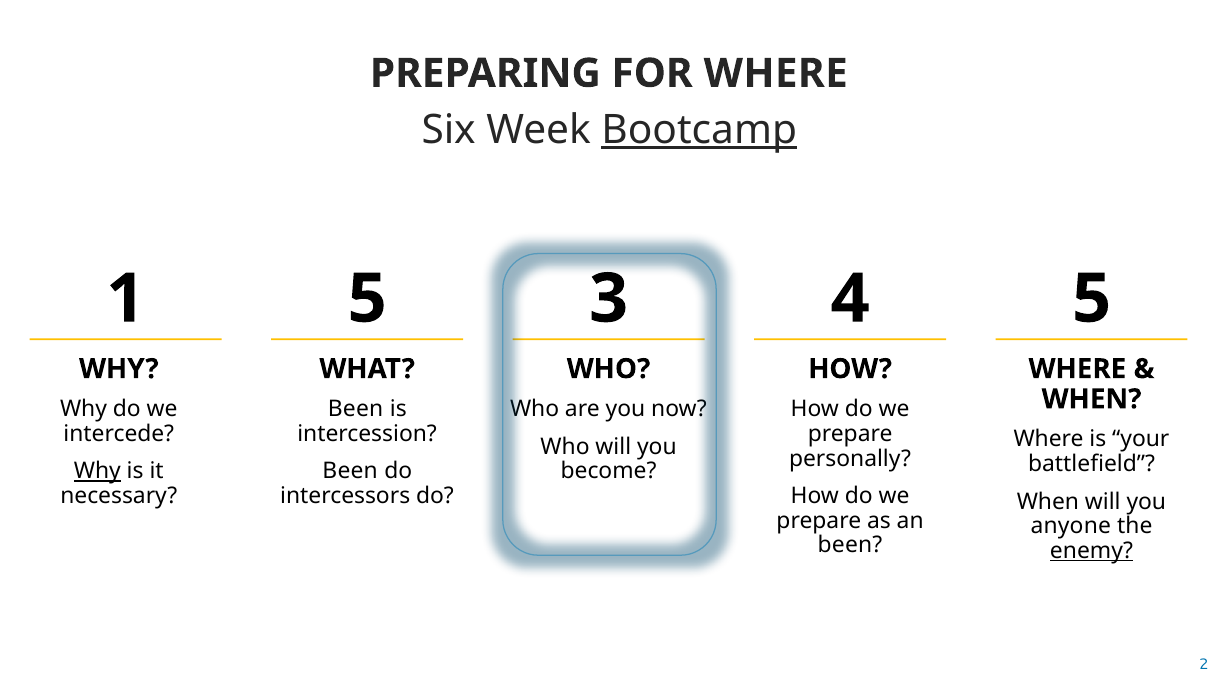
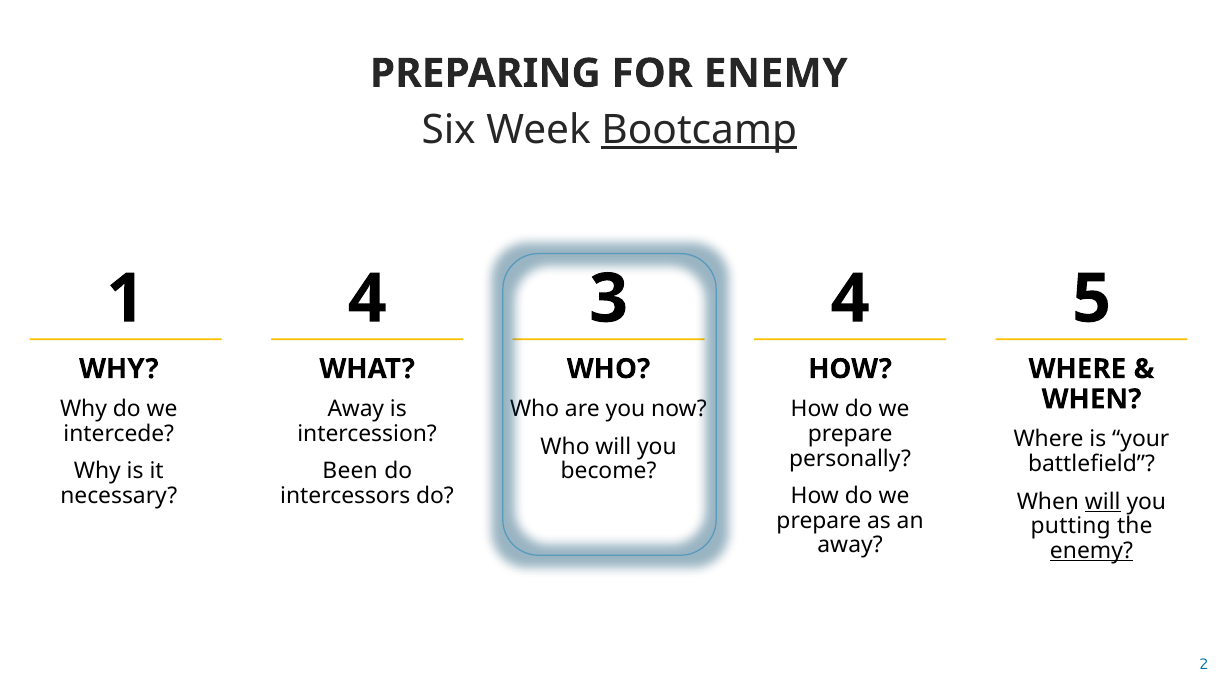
FOR WHERE: WHERE -> ENEMY
1 5: 5 -> 4
Been at (356, 409): Been -> Away
Why at (97, 471) underline: present -> none
will at (1103, 501) underline: none -> present
anyone: anyone -> putting
been at (850, 545): been -> away
